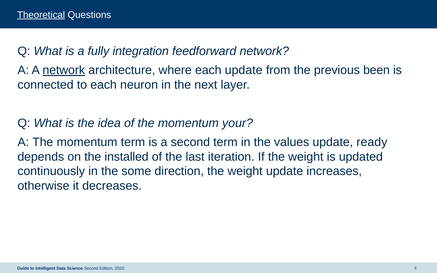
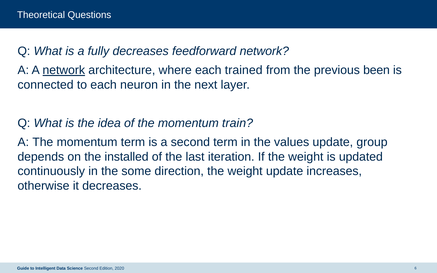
Theoretical underline: present -> none
fully integration: integration -> decreases
each update: update -> trained
your: your -> train
ready: ready -> group
